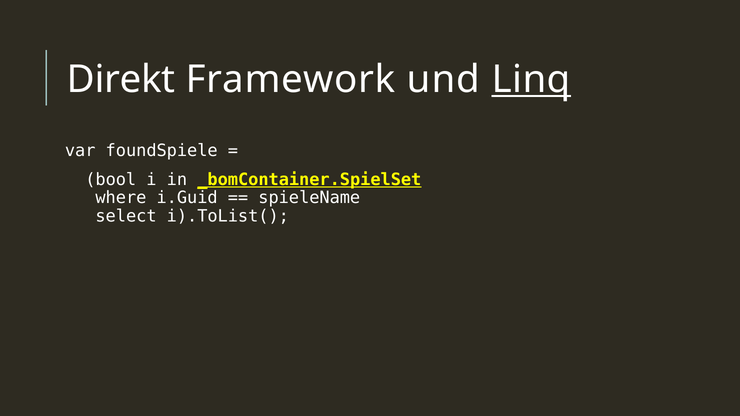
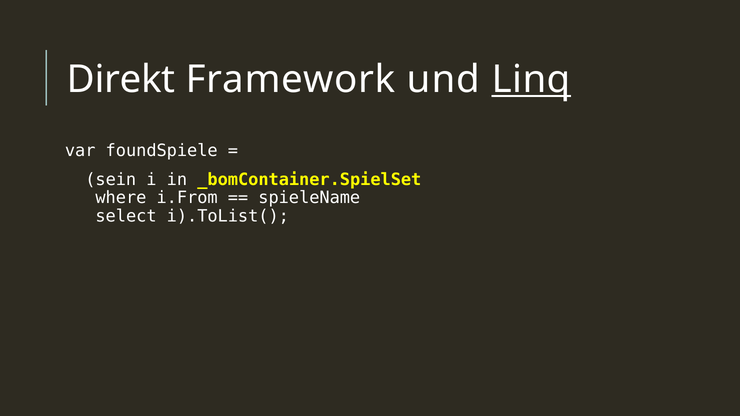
bool: bool -> sein
_bomContainer.SpielSet underline: present -> none
i.Guid: i.Guid -> i.From
